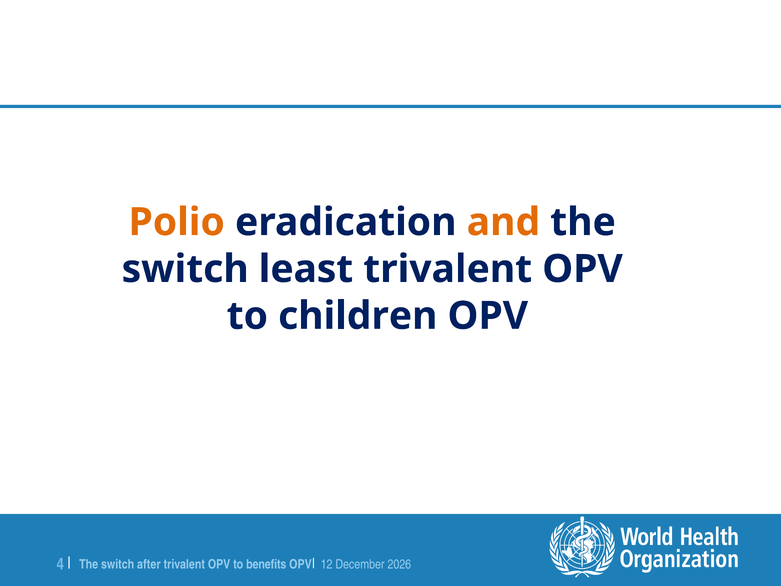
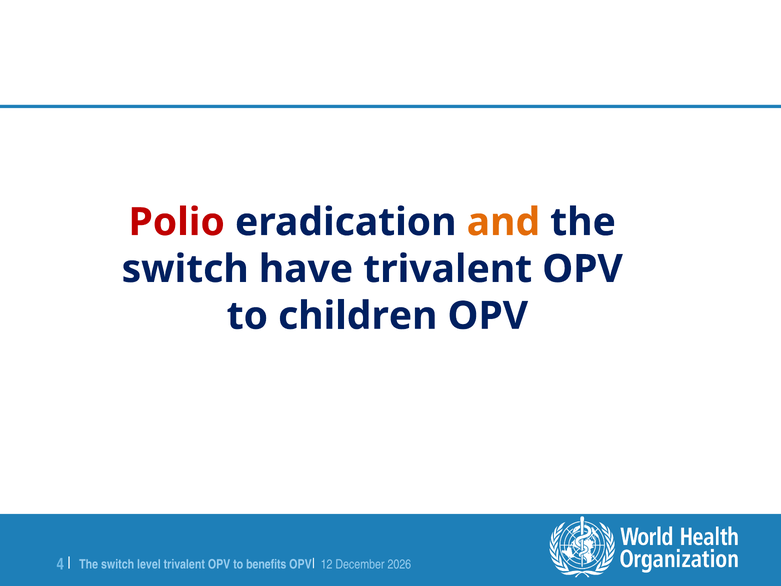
Polio colour: orange -> red
least: least -> have
after: after -> level
